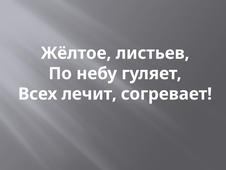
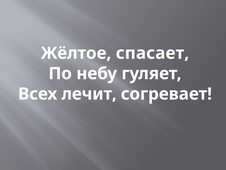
листьев: листьев -> спасает
